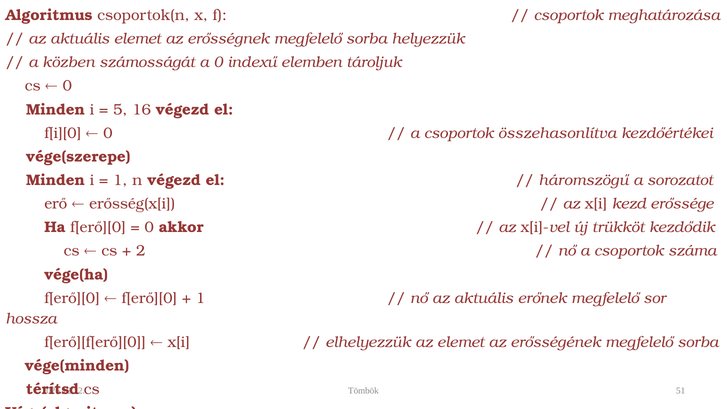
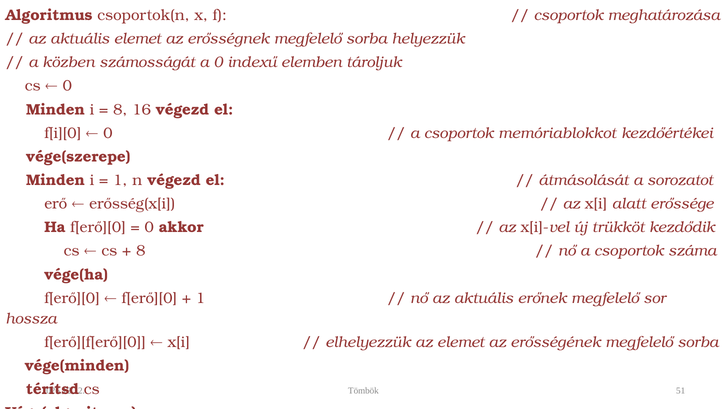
5 at (120, 110): 5 -> 8
összehasonlítva: összehasonlítva -> memóriablokkot
háromszögű: háromszögű -> átmásolását
kezd: kezd -> alatt
2 at (141, 251): 2 -> 8
